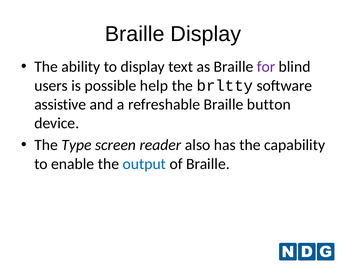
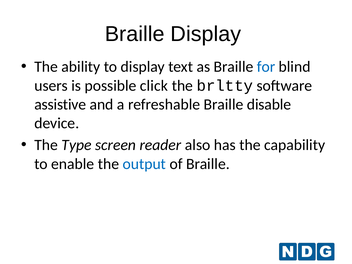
for colour: purple -> blue
help: help -> click
button: button -> disable
